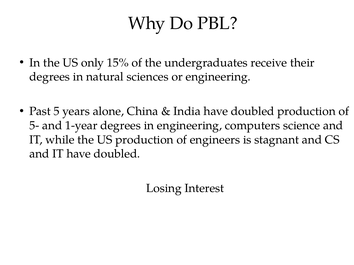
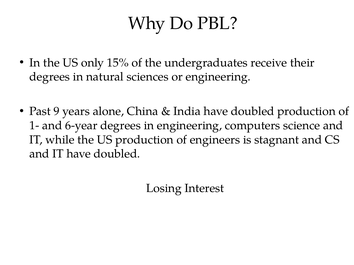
5: 5 -> 9
5-: 5- -> 1-
1-year: 1-year -> 6-year
